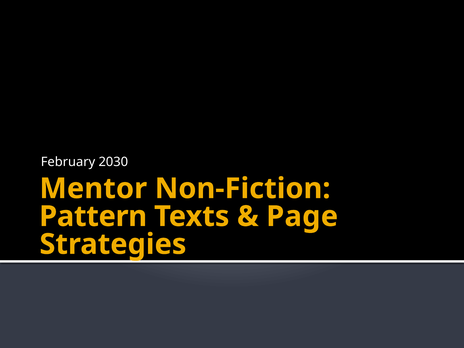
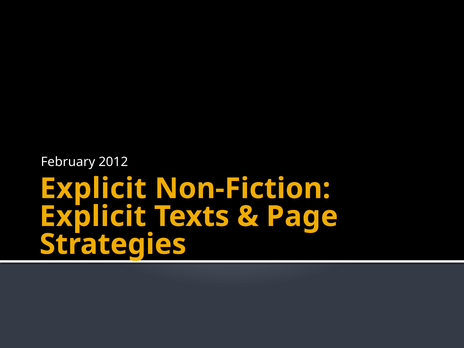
2030: 2030 -> 2012
Mentor at (93, 189): Mentor -> Explicit
Pattern at (93, 216): Pattern -> Explicit
